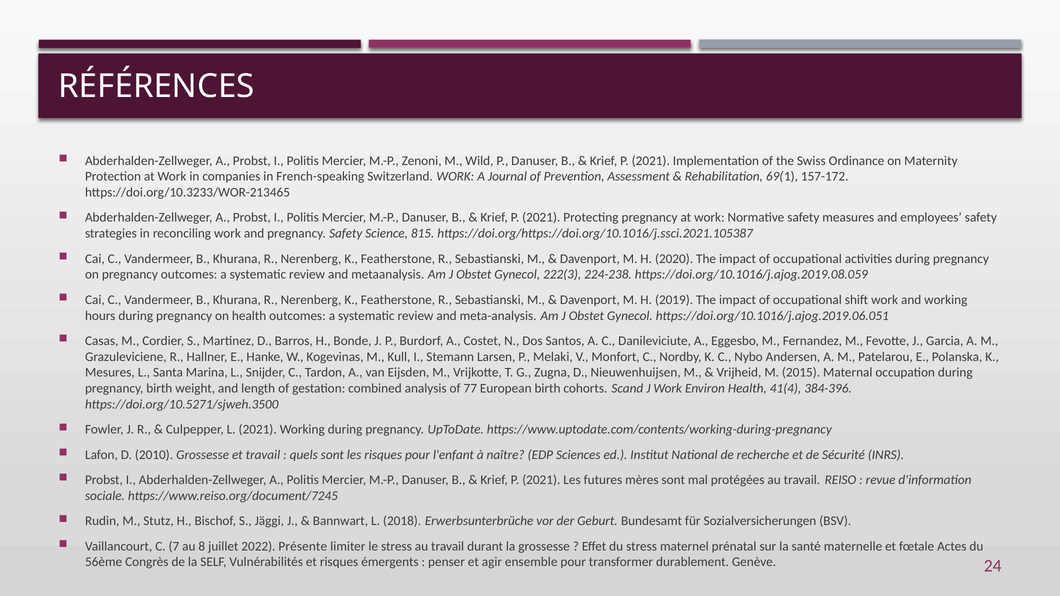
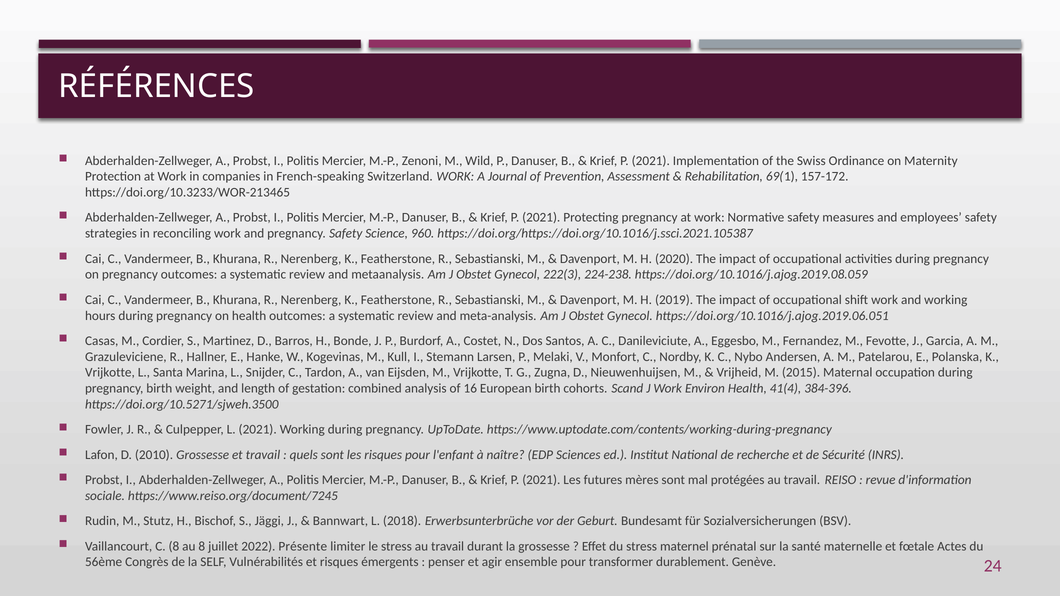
815: 815 -> 960
Mesures at (110, 373): Mesures -> Vrijkotte
77: 77 -> 16
C 7: 7 -> 8
